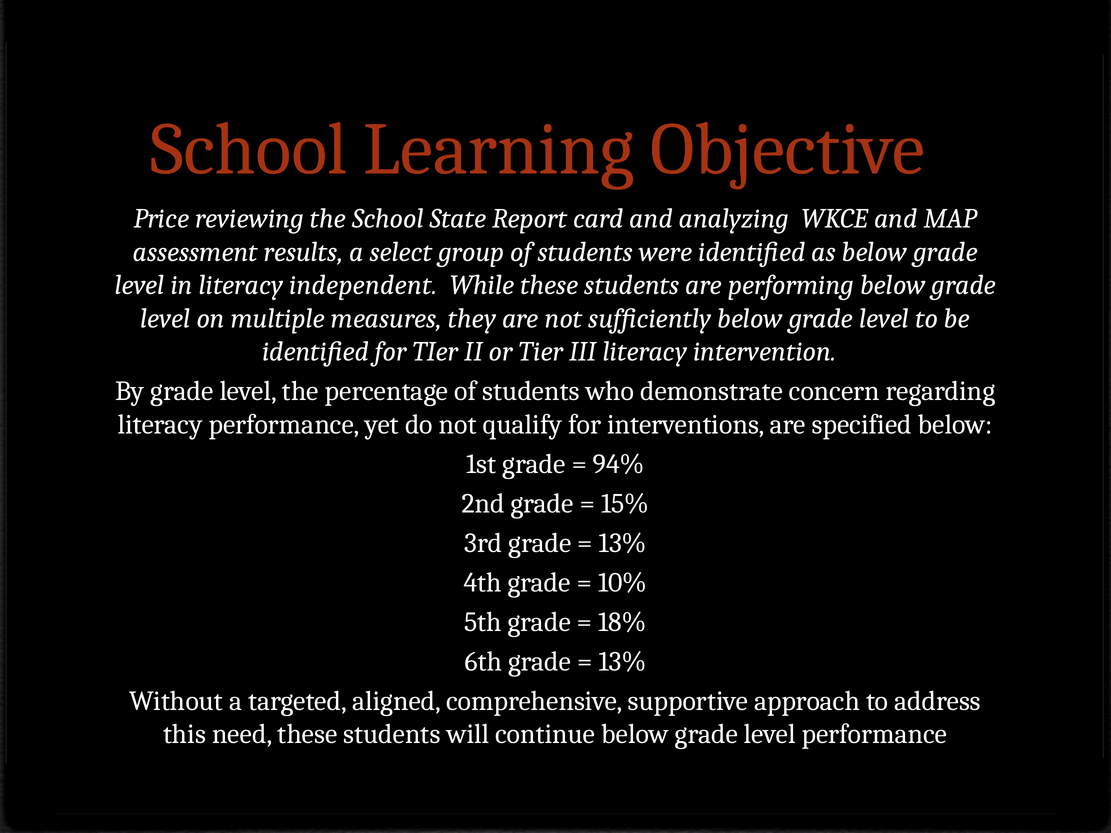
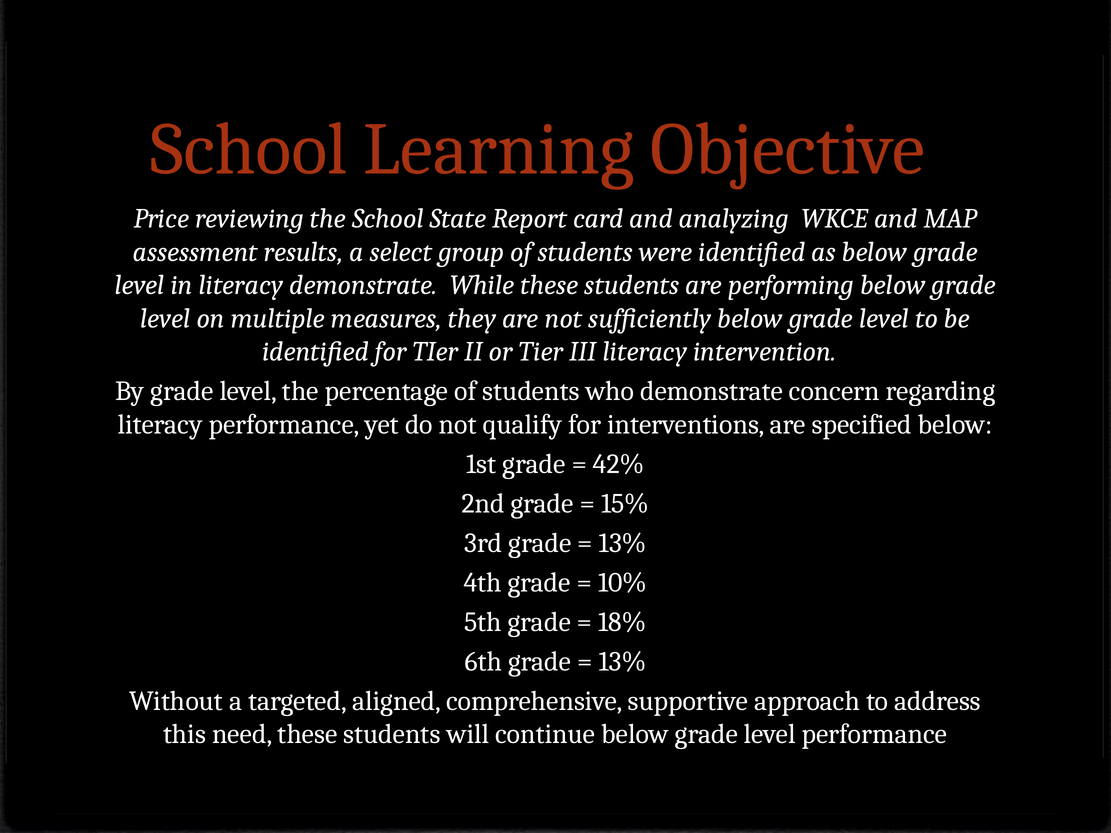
literacy independent: independent -> demonstrate
94%: 94% -> 42%
